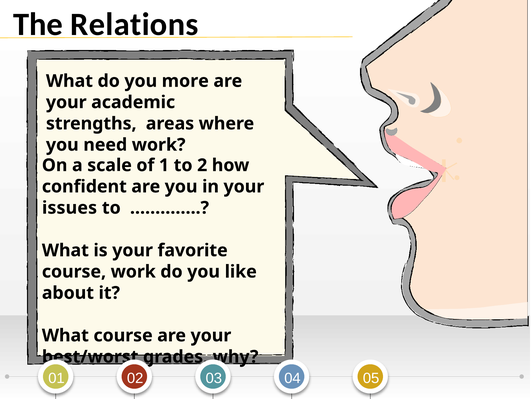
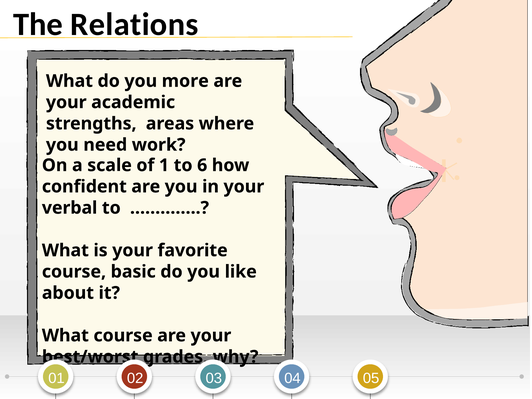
2: 2 -> 6
issues: issues -> verbal
course work: work -> basic
